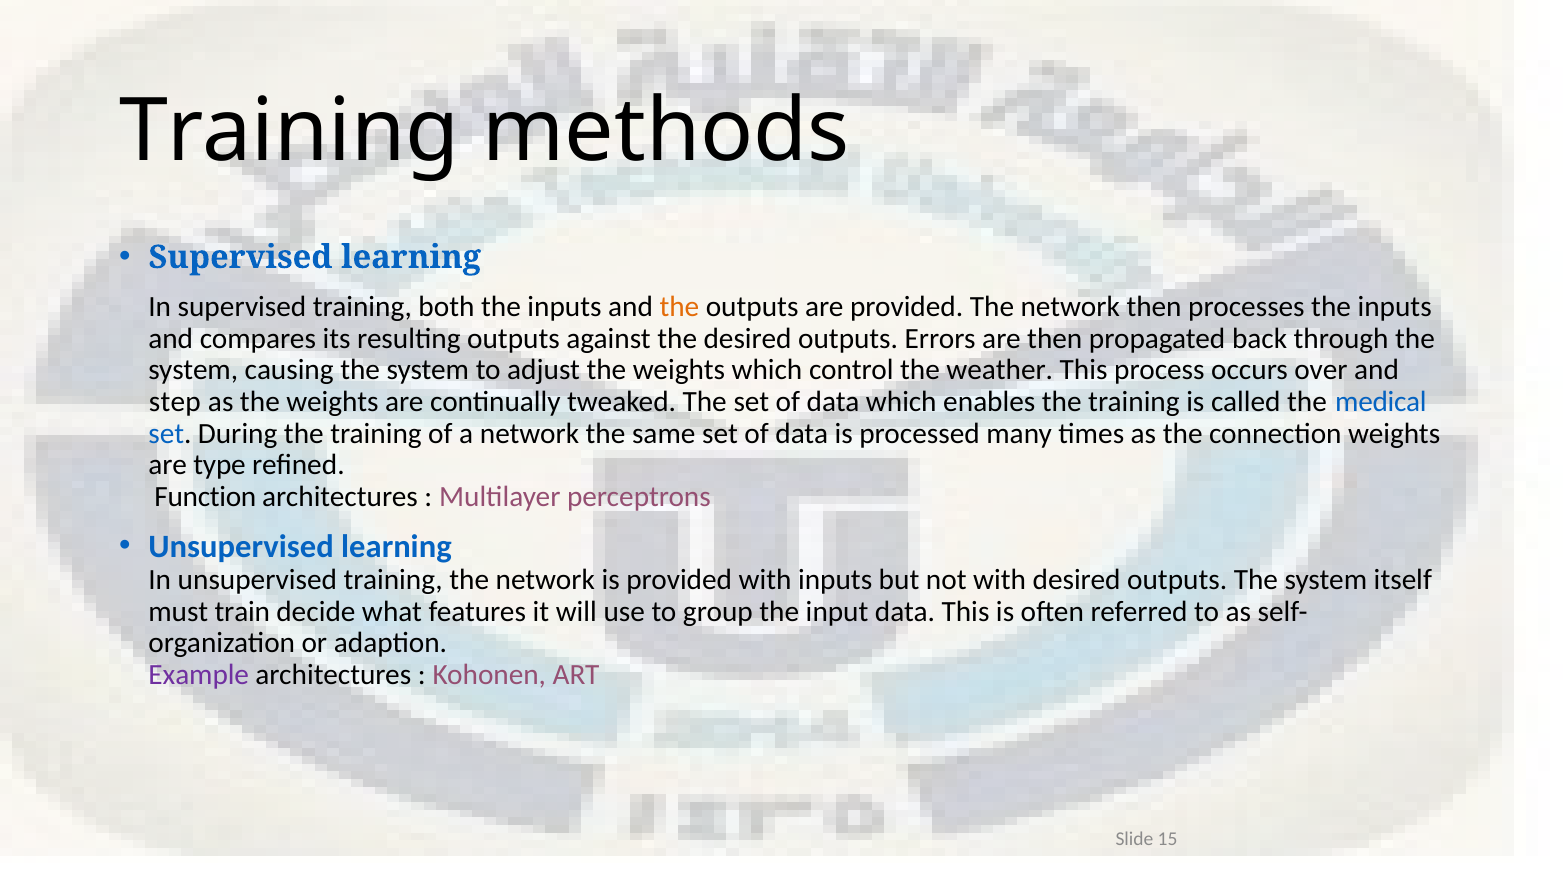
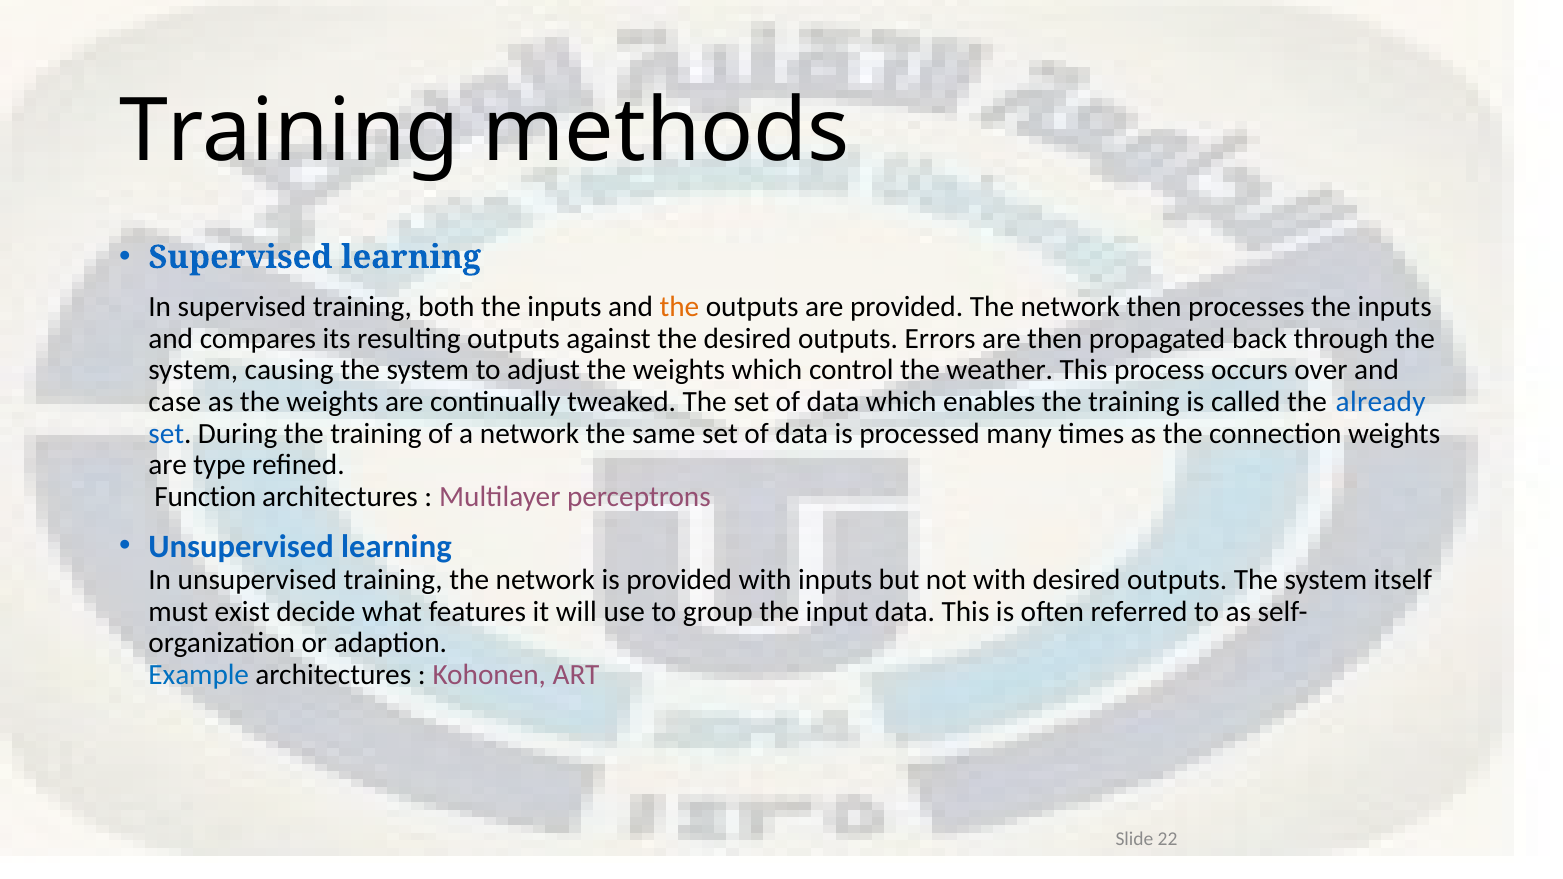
step: step -> case
medical: medical -> already
train: train -> exist
Example colour: purple -> blue
15: 15 -> 22
